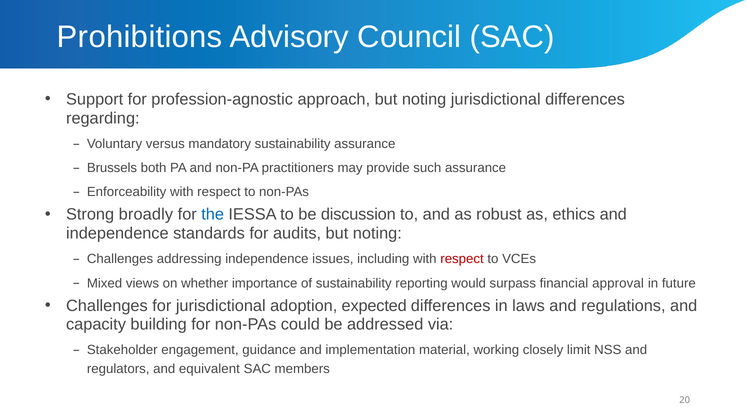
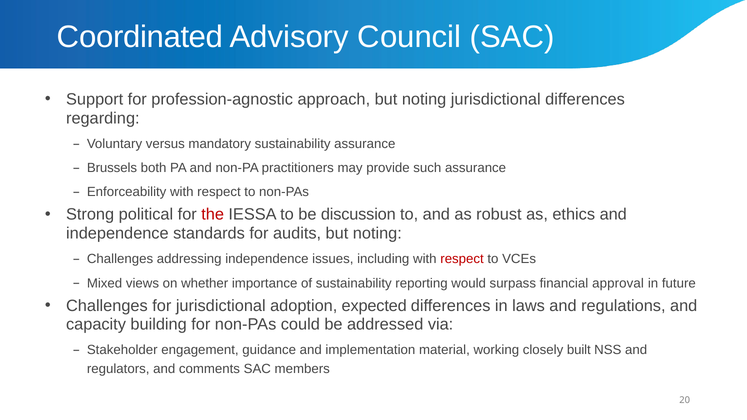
Prohibitions: Prohibitions -> Coordinated
broadly: broadly -> political
the colour: blue -> red
limit: limit -> built
equivalent: equivalent -> comments
